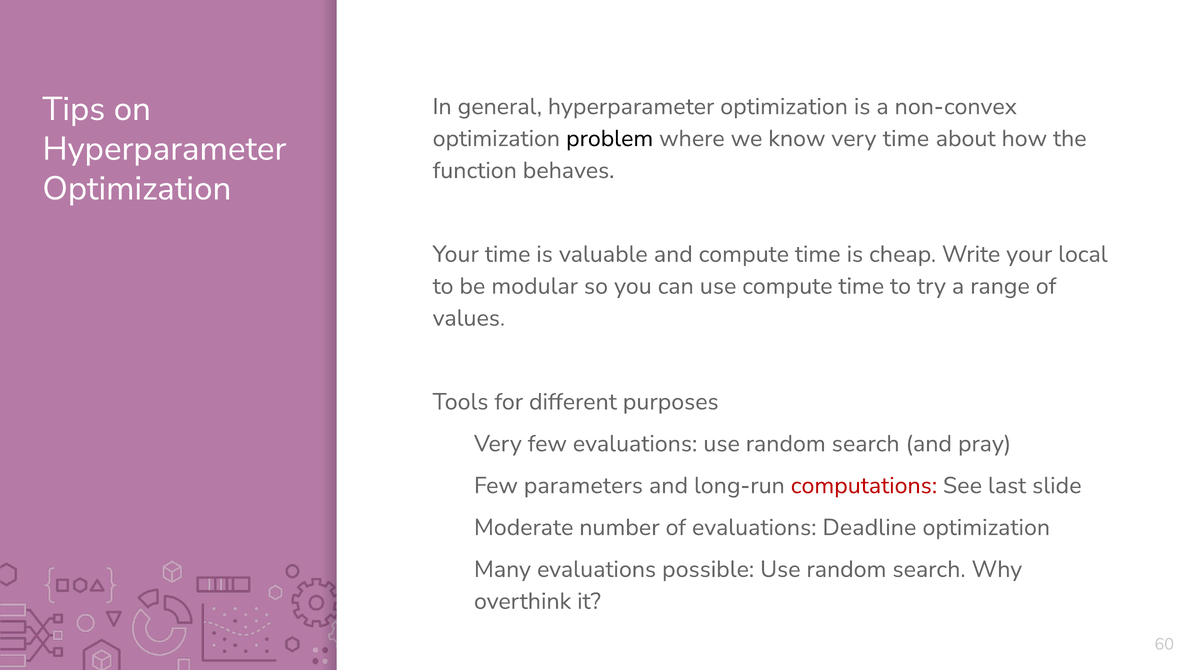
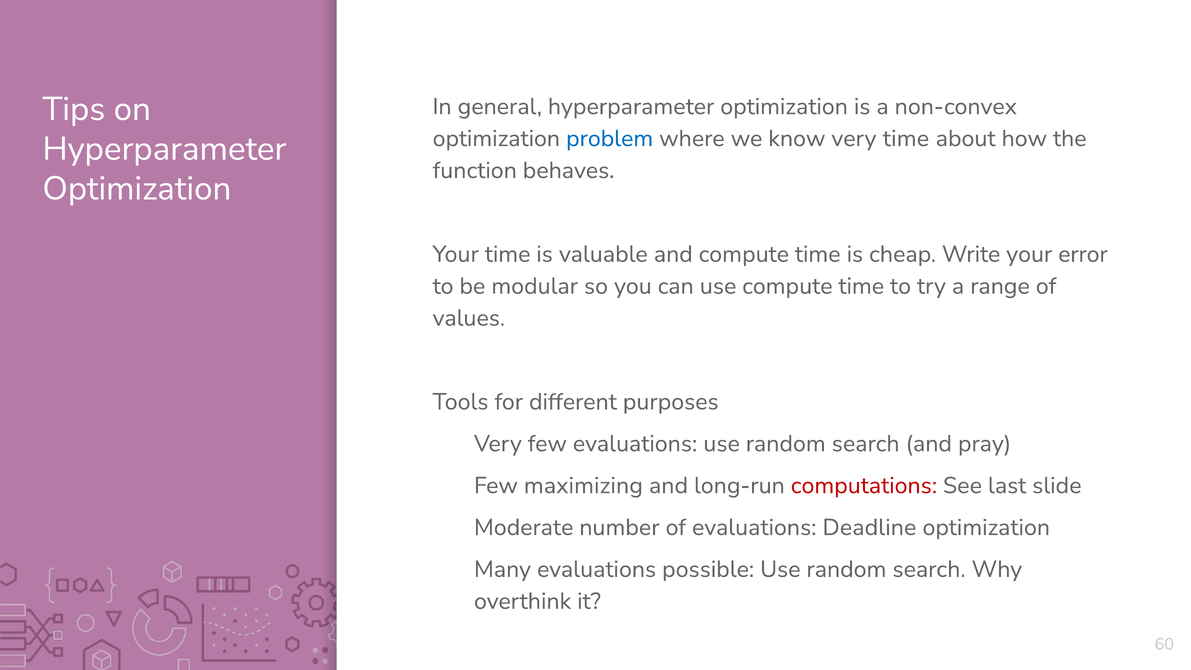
problem colour: black -> blue
local: local -> error
parameters: parameters -> maximizing
